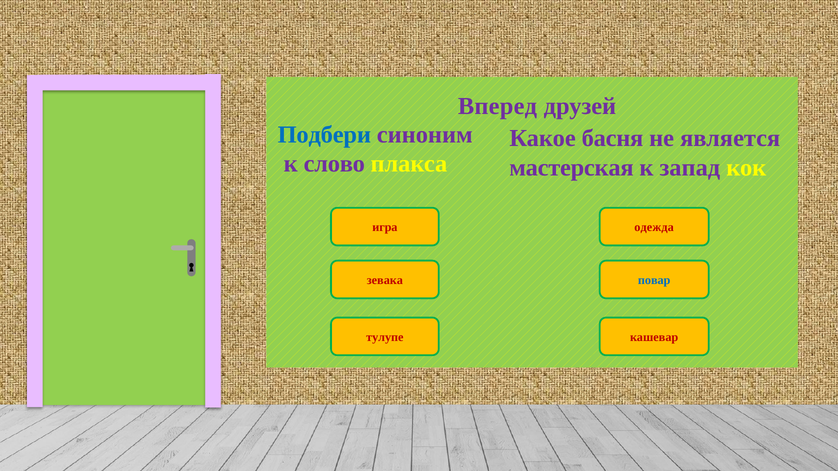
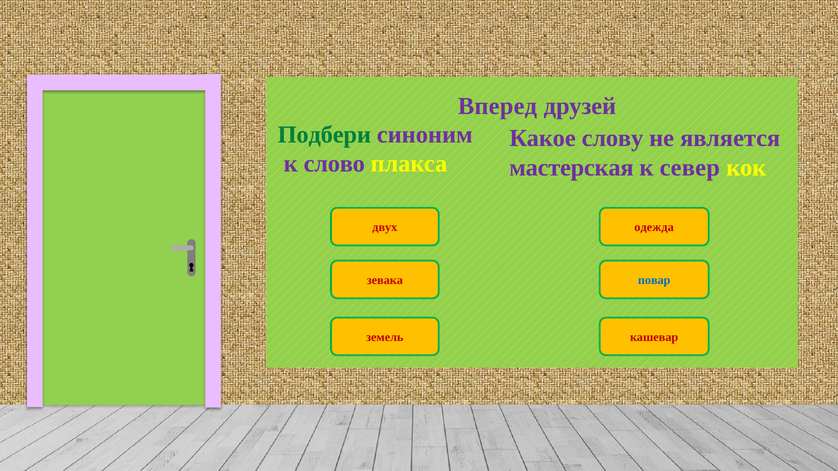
Подбери colour: blue -> green
басня: басня -> слову
запад: запад -> север
игра: игра -> двух
тулупе: тулупе -> земель
